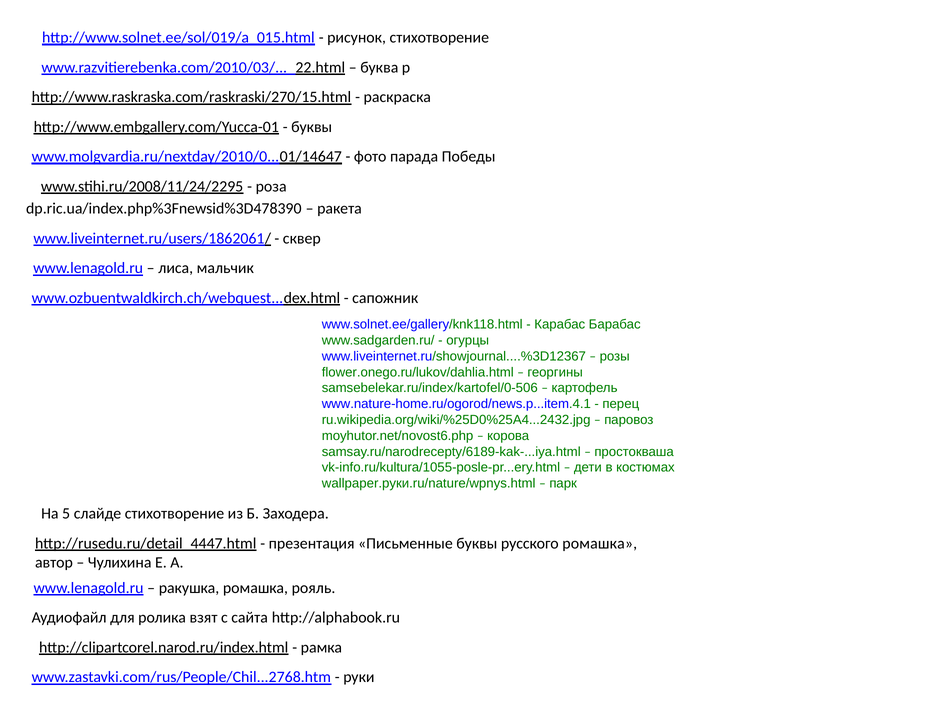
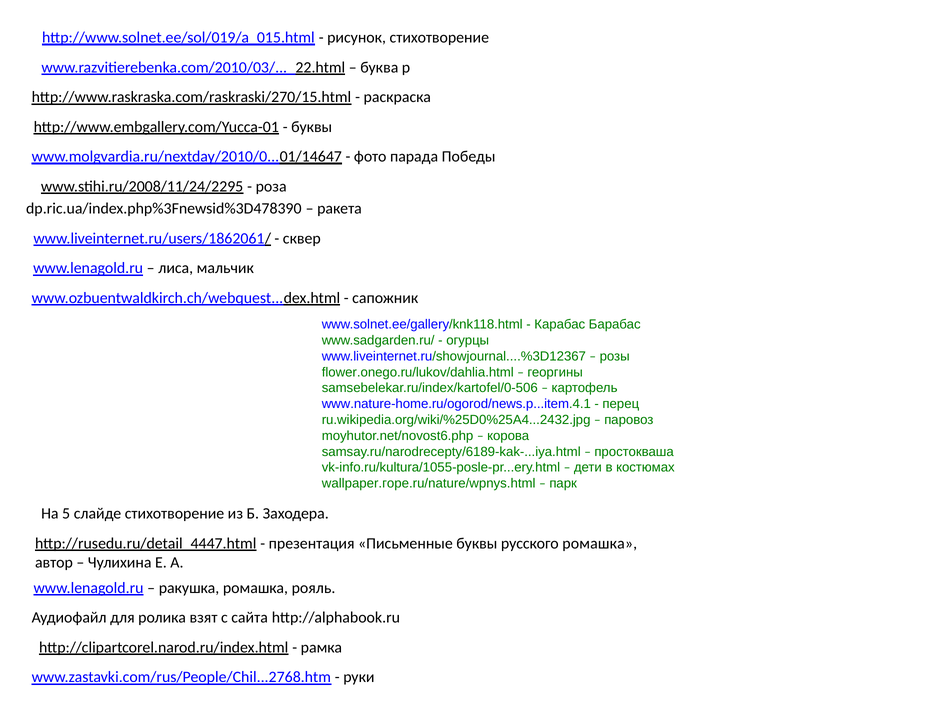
wallpaper.руки.ru/nature/wpnys.html: wallpaper.руки.ru/nature/wpnys.html -> wallpaper.горе.ru/nature/wpnys.html
